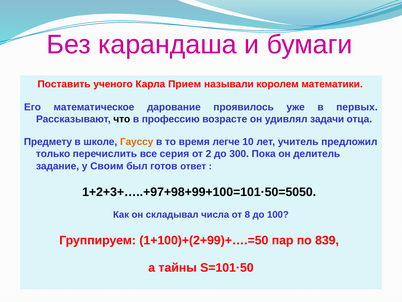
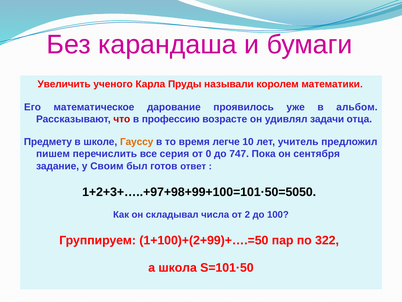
Поставить: Поставить -> Увеличить
Прием: Прием -> Пруды
первых: первых -> альбом
что colour: black -> red
только: только -> пишем
2: 2 -> 0
300: 300 -> 747
делитель: делитель -> сентября
8: 8 -> 2
839: 839 -> 322
тайны: тайны -> школа
